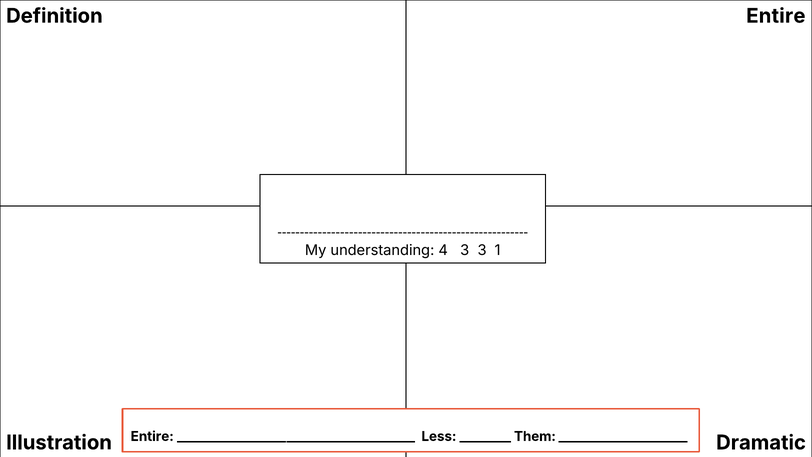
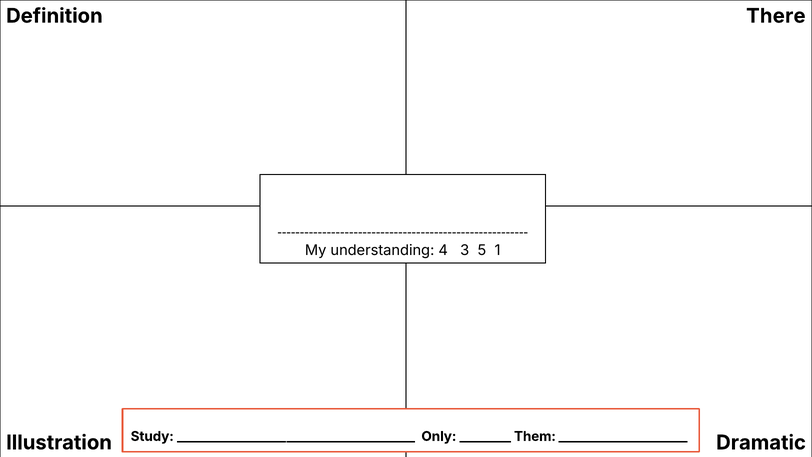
Definition Entire: Entire -> There
3 3: 3 -> 5
Entire at (152, 436): Entire -> Study
Less: Less -> Only
